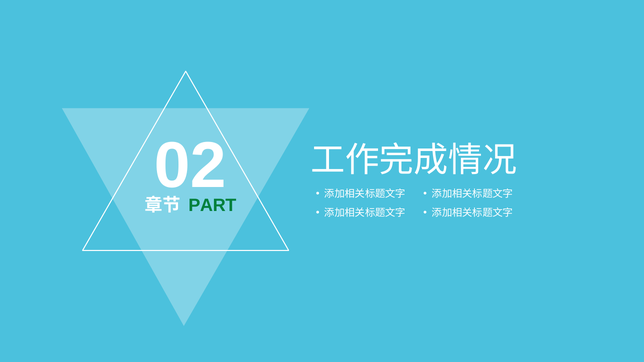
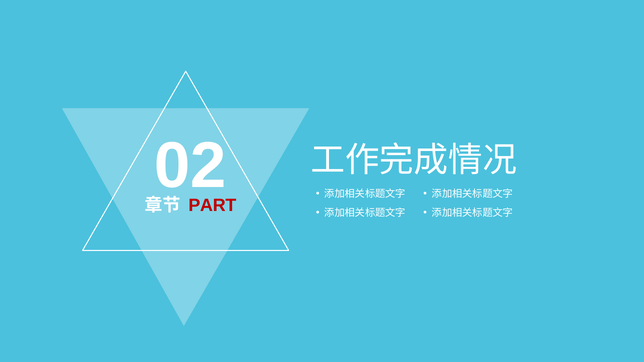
PART colour: green -> red
